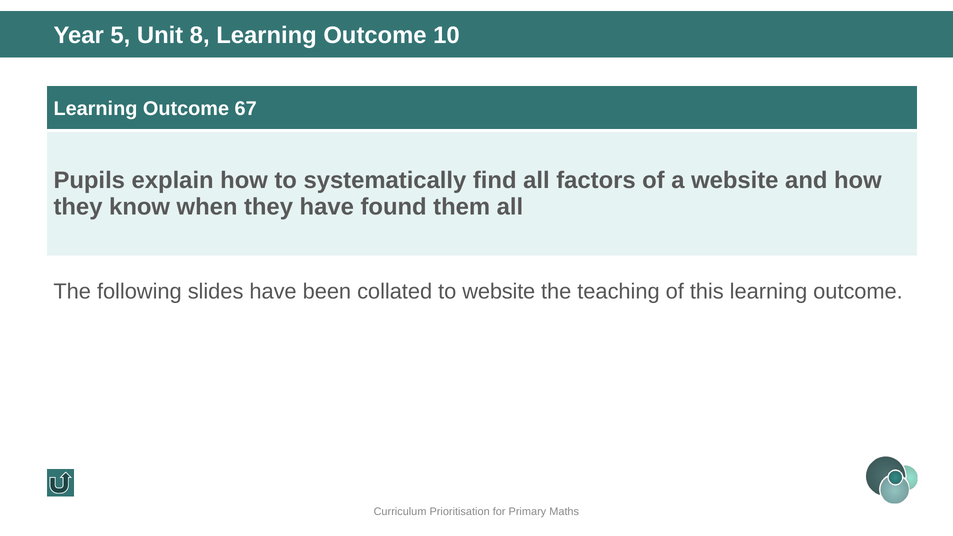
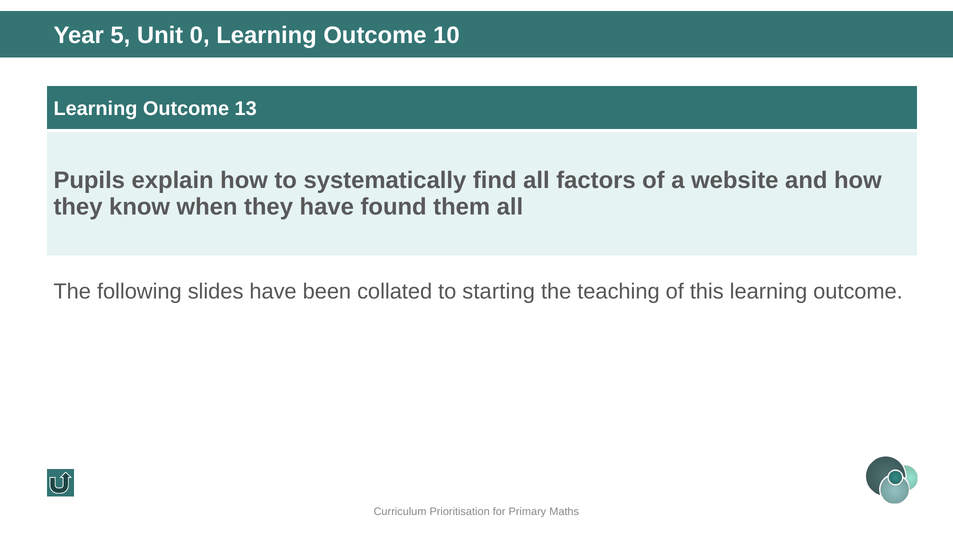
8: 8 -> 0
67: 67 -> 13
to website: website -> starting
